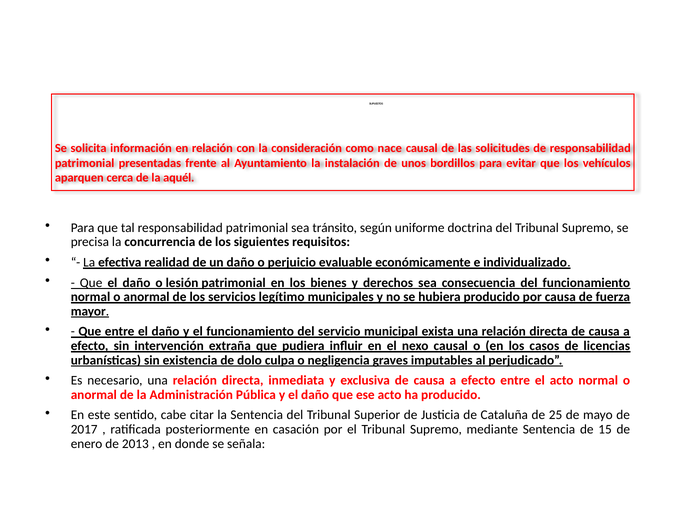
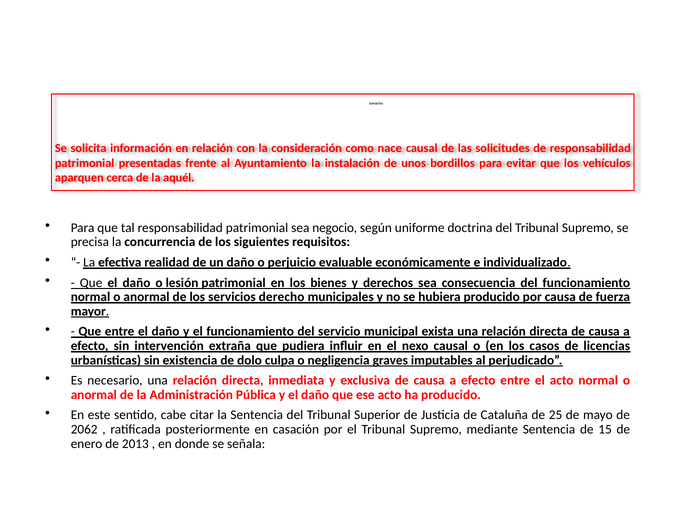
tránsito: tránsito -> negocio
legítimo: legítimo -> derecho
2017: 2017 -> 2062
